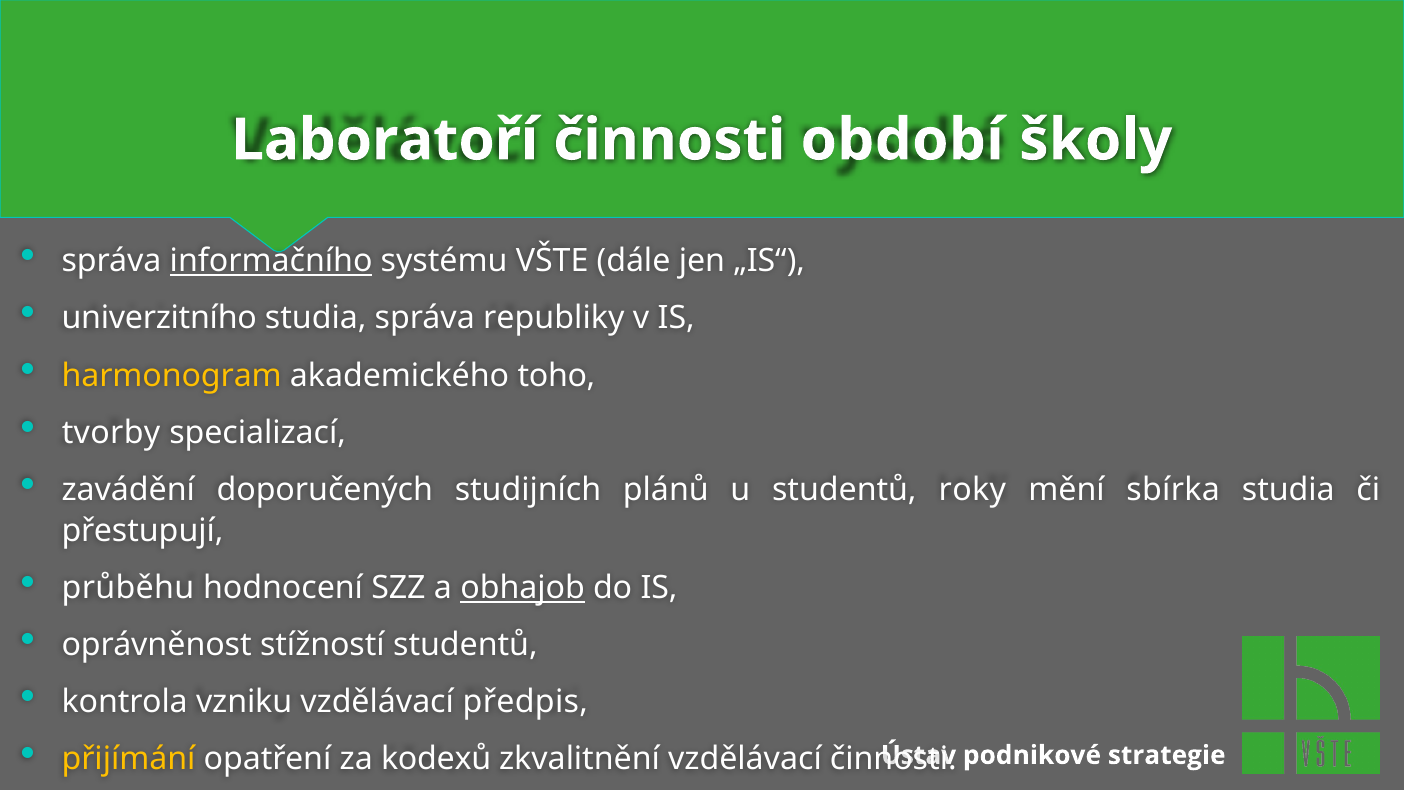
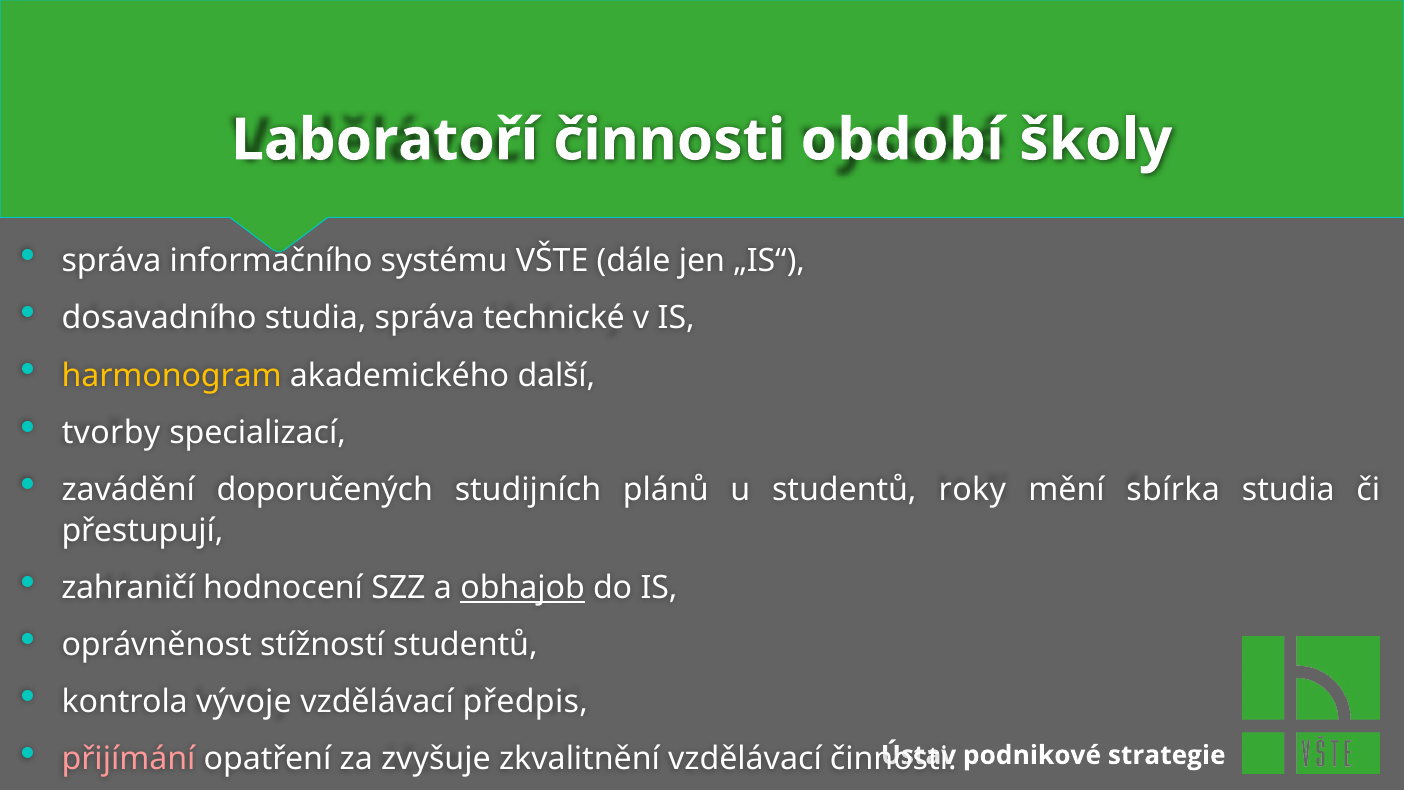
informačního underline: present -> none
univerzitního: univerzitního -> dosavadního
republiky: republiky -> technické
toho: toho -> další
průběhu: průběhu -> zahraničí
vzniku: vzniku -> vývoje
přijímání colour: yellow -> pink
kodexů: kodexů -> zvyšuje
